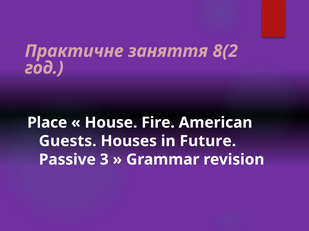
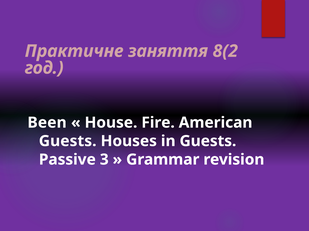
Place: Place -> Been
in Future: Future -> Guests
